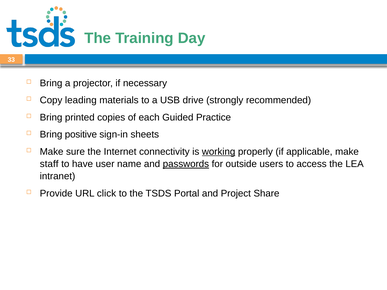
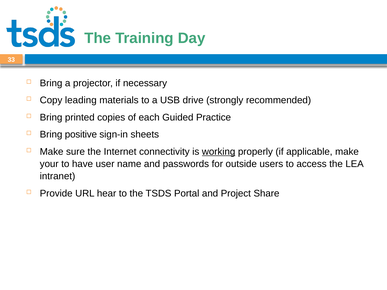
staff: staff -> your
passwords underline: present -> none
URL click: click -> hear
